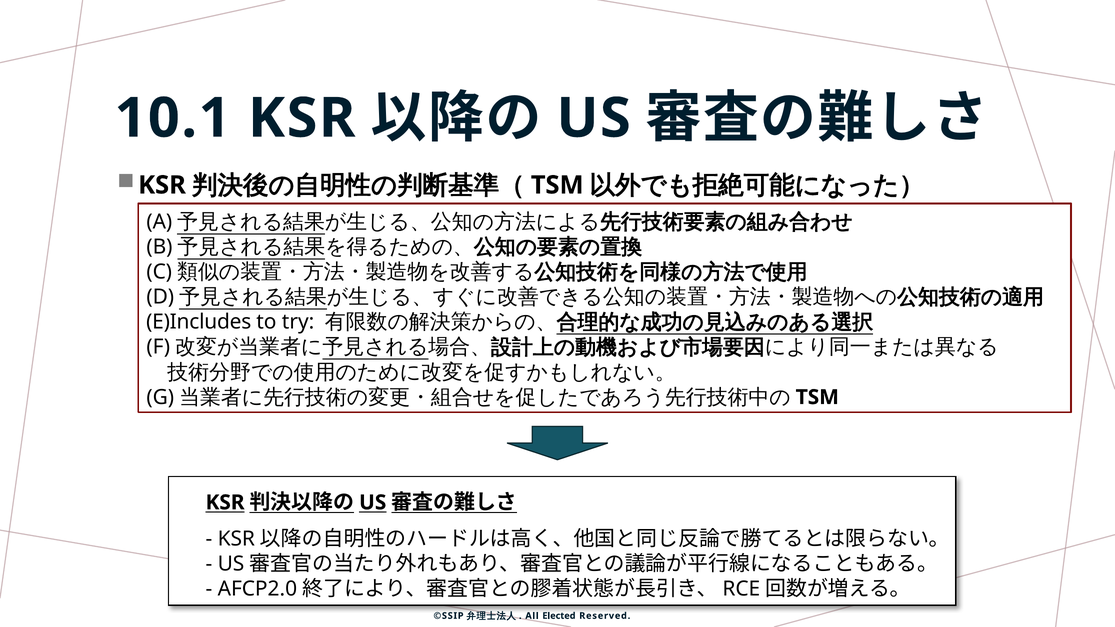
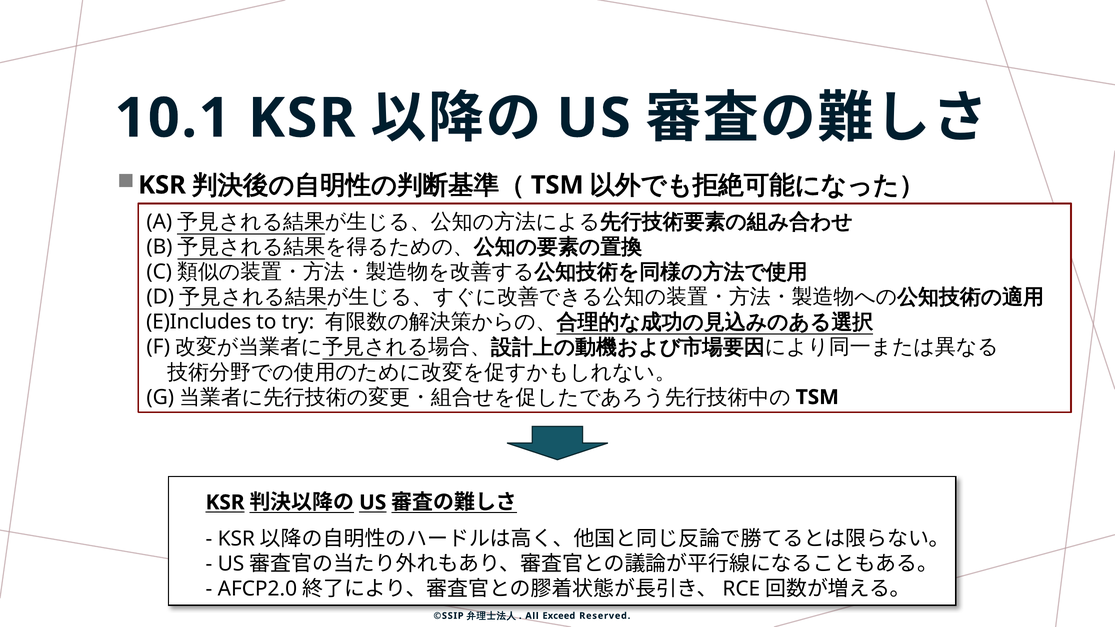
Elected: Elected -> Exceed
